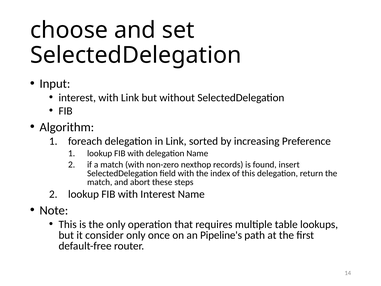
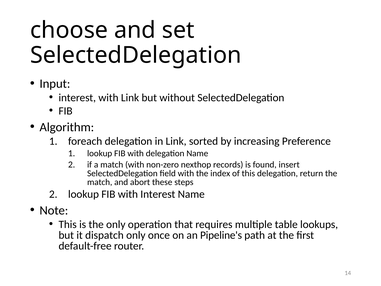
consider: consider -> dispatch
